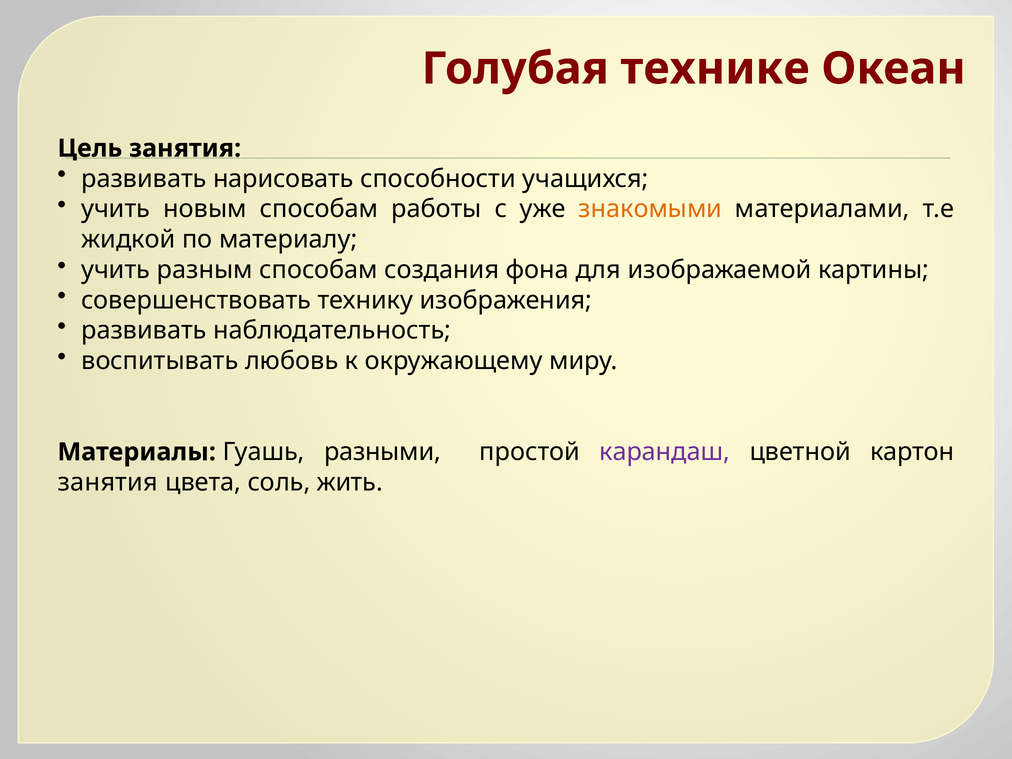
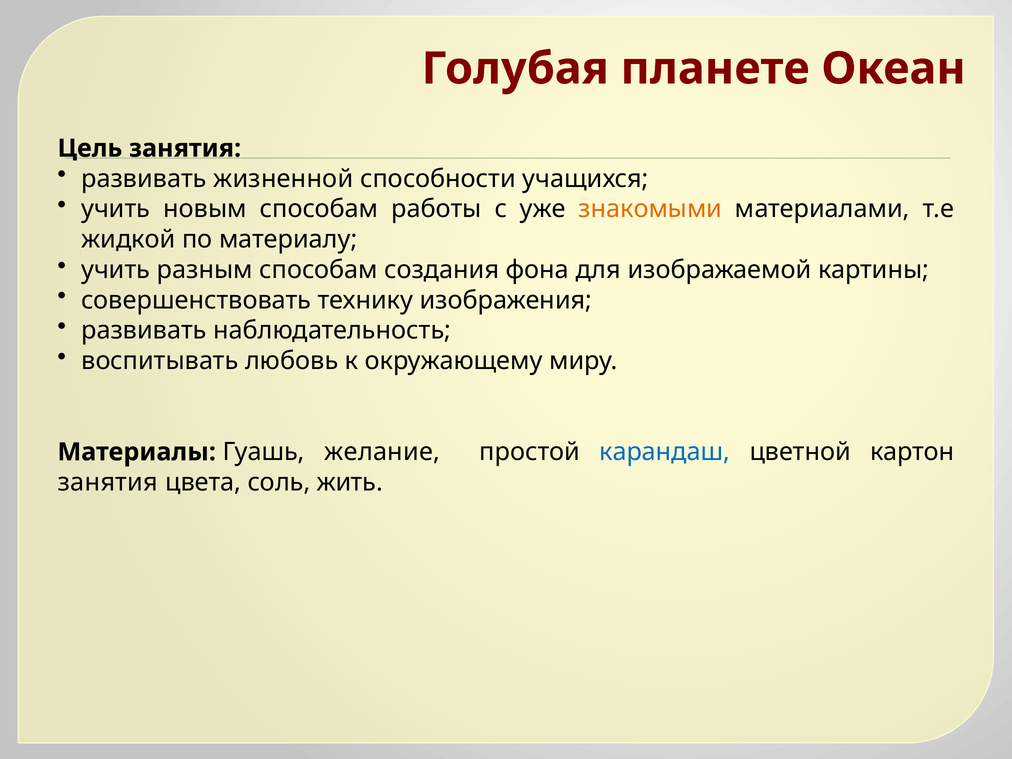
технике: технике -> планете
нарисовать: нарисовать -> жизненной
разными: разными -> желание
карандаш colour: purple -> blue
